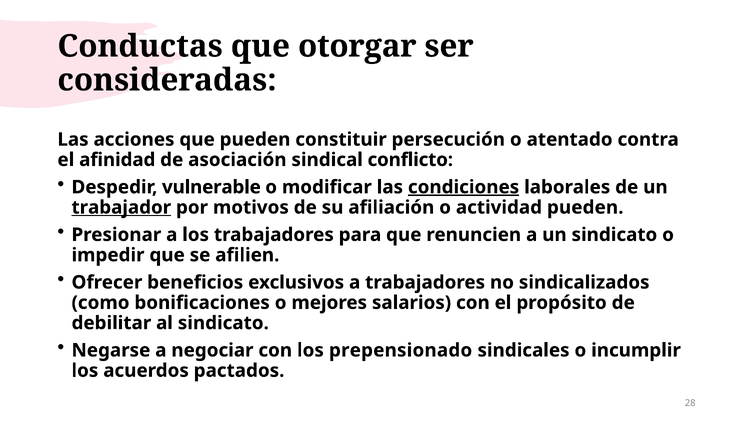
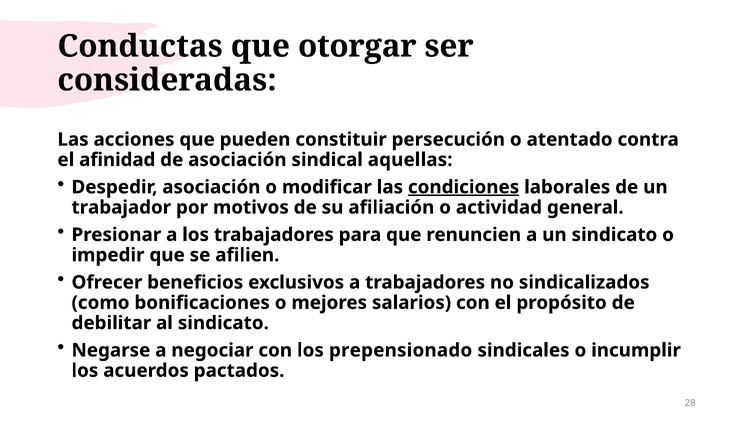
conflicto: conflicto -> aquellas
Despedir vulnerable: vulnerable -> asociación
trabajador underline: present -> none
actividad pueden: pueden -> general
